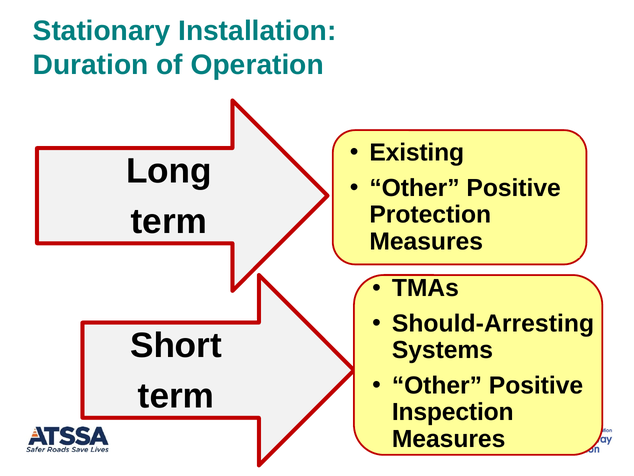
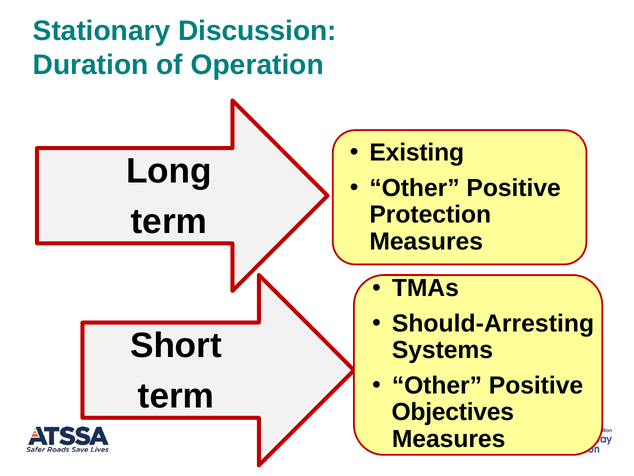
Installation: Installation -> Discussion
Inspection: Inspection -> Objectives
